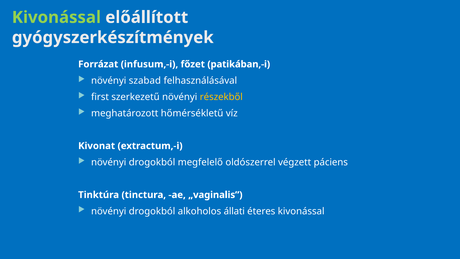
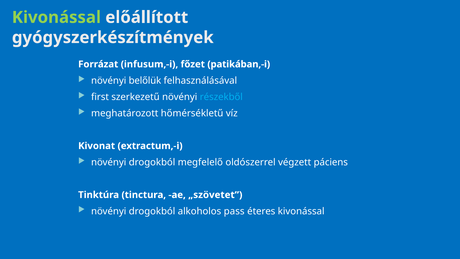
szabad: szabad -> belőlük
részekből colour: yellow -> light blue
„vaginalis: „vaginalis -> „szövetet
állati: állati -> pass
